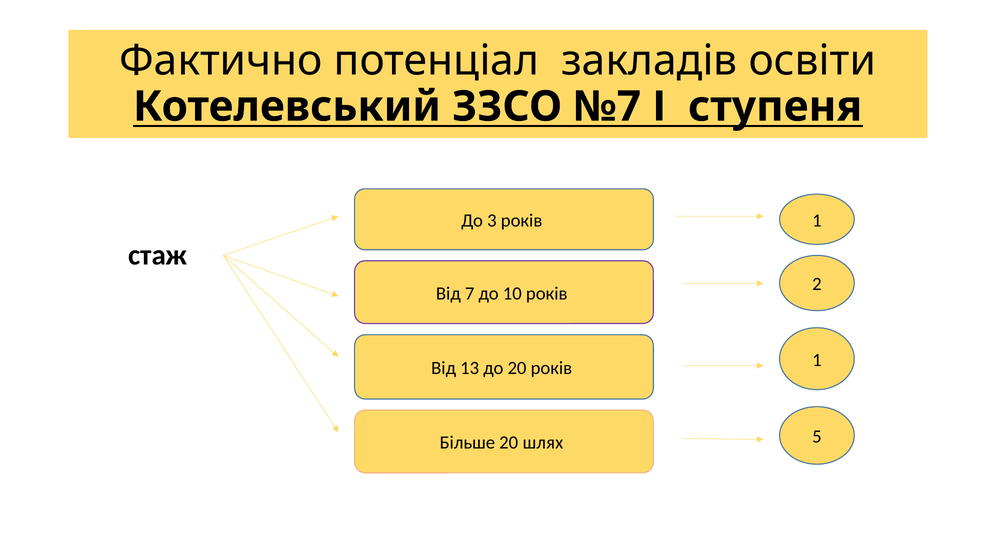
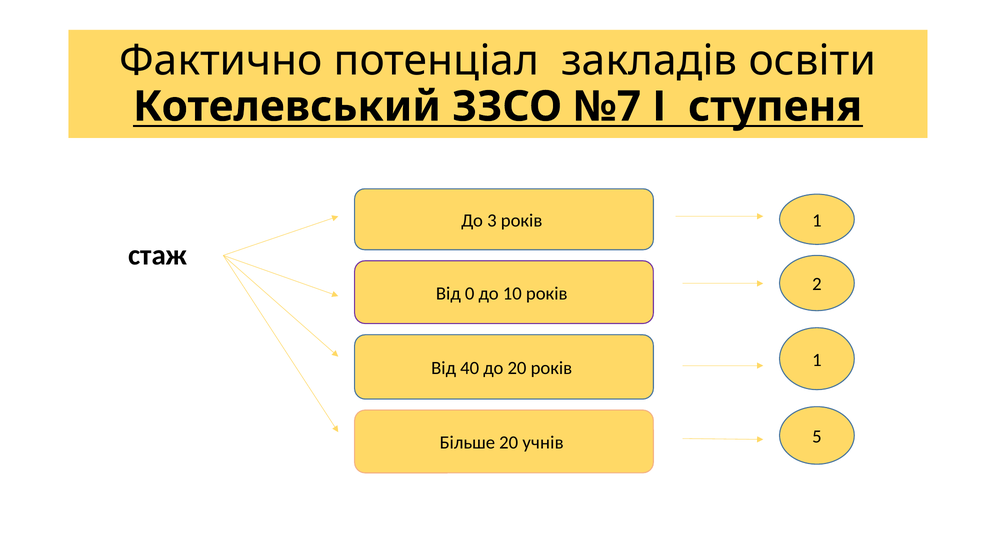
7: 7 -> 0
13: 13 -> 40
шлях: шлях -> учнів
